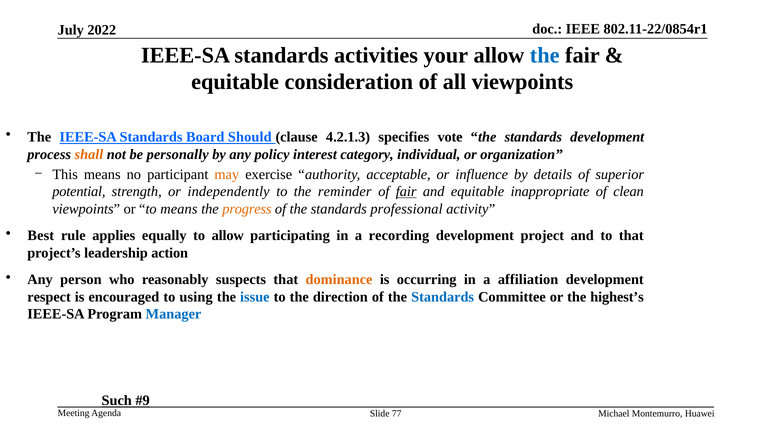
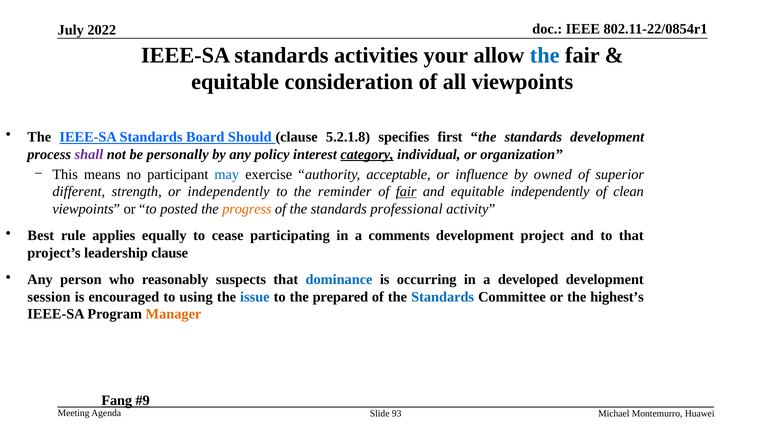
4.2.1.3: 4.2.1.3 -> 5.2.1.8
vote: vote -> first
shall colour: orange -> purple
category underline: none -> present
may colour: orange -> blue
details: details -> owned
potential: potential -> different
equitable inappropriate: inappropriate -> independently
to means: means -> posted
to allow: allow -> cease
recording: recording -> comments
leadership action: action -> clause
dominance colour: orange -> blue
affiliation: affiliation -> developed
respect: respect -> session
direction: direction -> prepared
Manager colour: blue -> orange
Such: Such -> Fang
77: 77 -> 93
